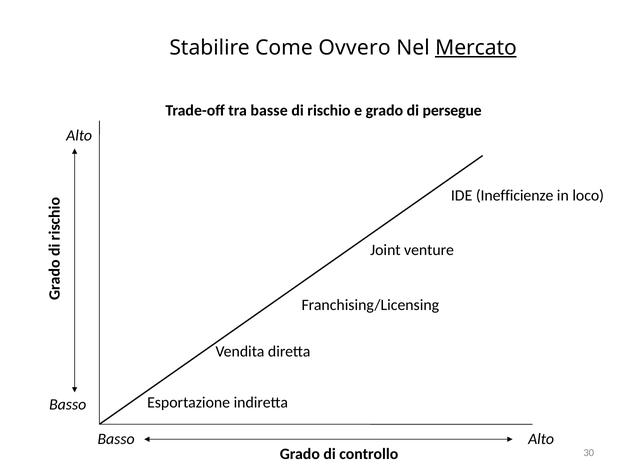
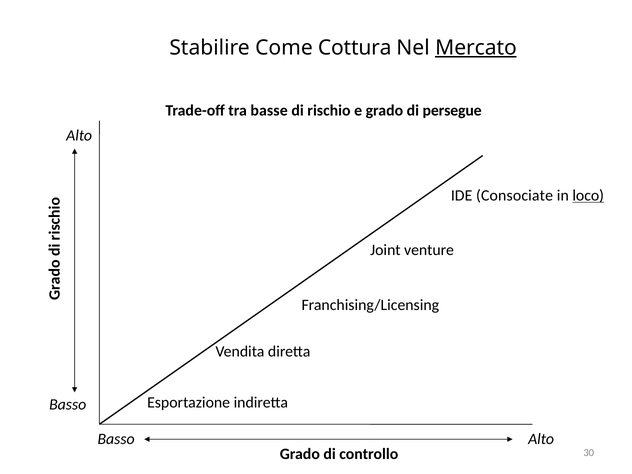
Ovvero: Ovvero -> Cottura
Inefficienze: Inefficienze -> Consociate
loco underline: none -> present
